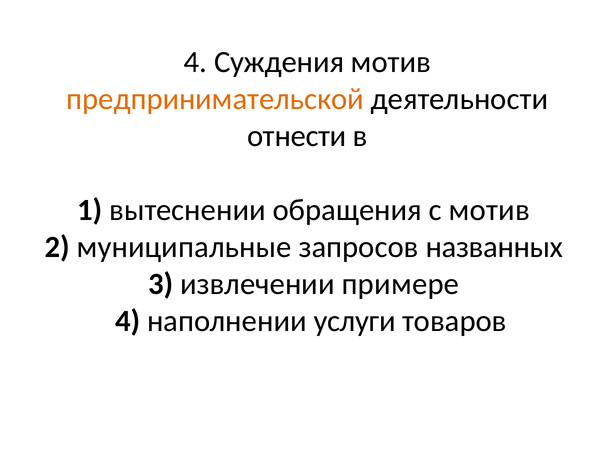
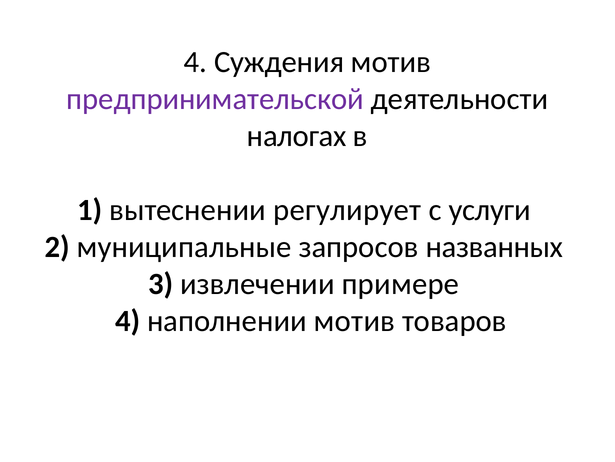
предпринимательской colour: orange -> purple
отнести: отнести -> налогах
обращения: обращения -> регулирует
с мотив: мотив -> услуги
наполнении услуги: услуги -> мотив
